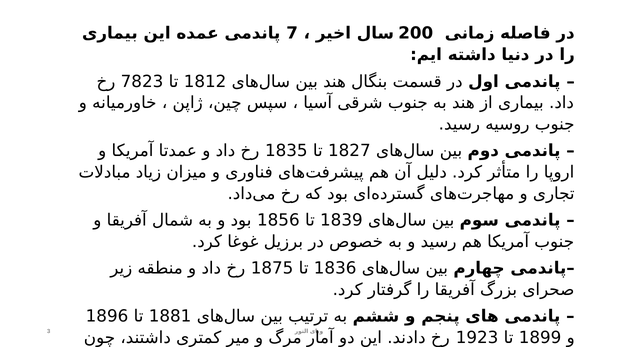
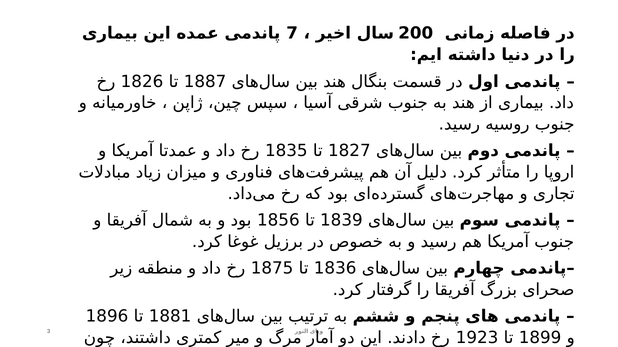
7823: 7823 -> 1826
1812: 1812 -> 1887
